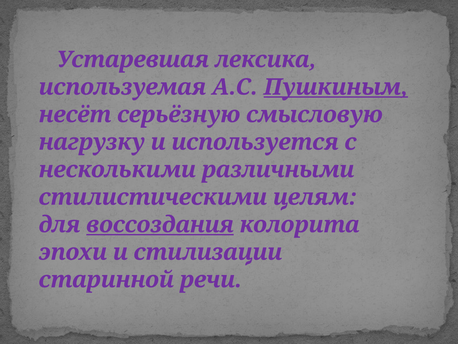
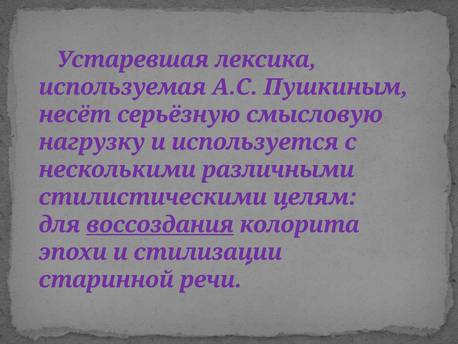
Пушкиным underline: present -> none
